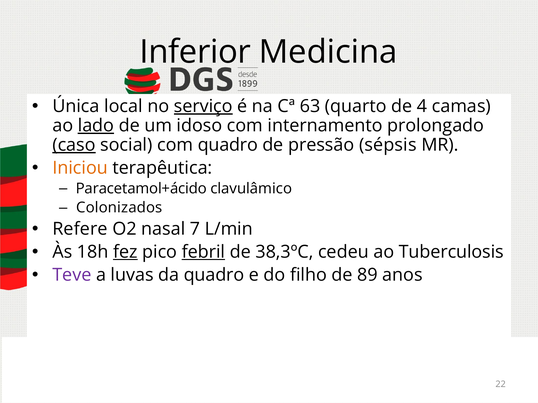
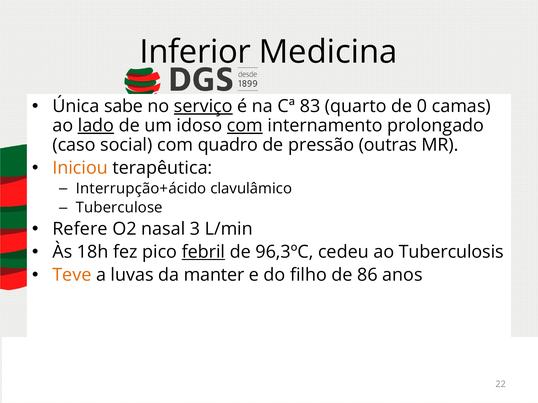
local: local -> sabe
63: 63 -> 83
4: 4 -> 0
com at (245, 126) underline: none -> present
caso underline: present -> none
sépsis: sépsis -> outras
Paracetamol+ácido: Paracetamol+ácido -> Interrupção+ácido
Colonizados: Colonizados -> Tuberculose
7: 7 -> 3
fez underline: present -> none
38,3ºC: 38,3ºC -> 96,3ºC
Teve colour: purple -> orange
da quadro: quadro -> manter
89: 89 -> 86
